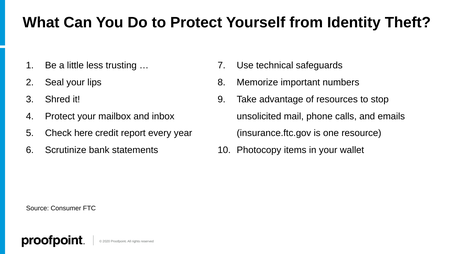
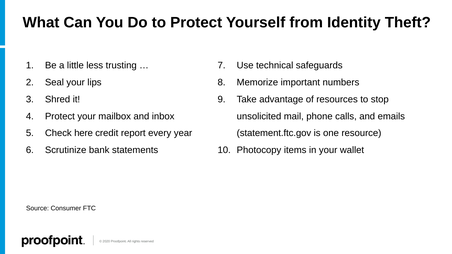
insurance.ftc.gov: insurance.ftc.gov -> statement.ftc.gov
